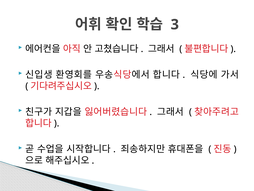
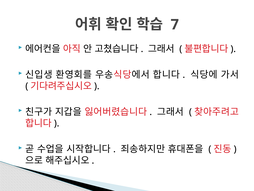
3: 3 -> 7
